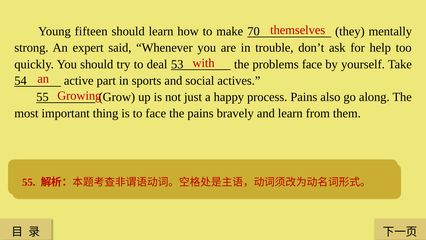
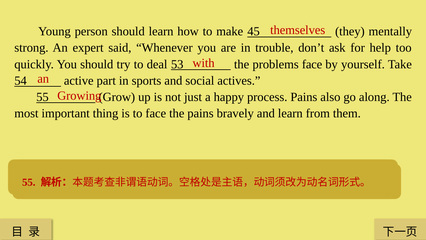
fifteen: fifteen -> person
70: 70 -> 45
